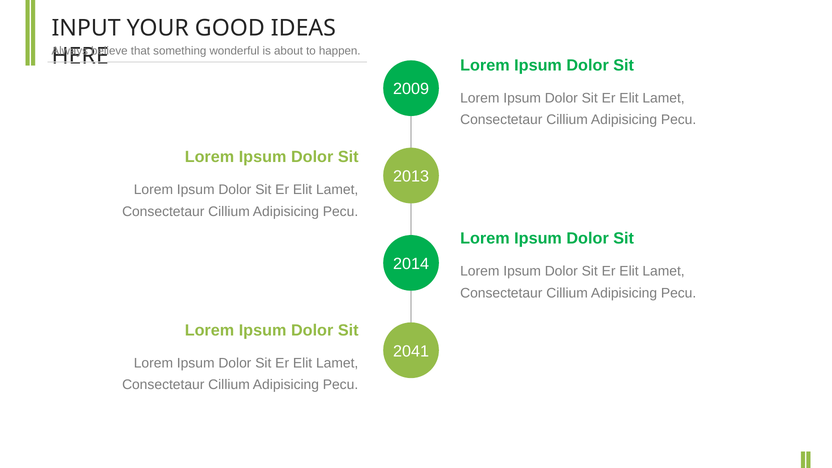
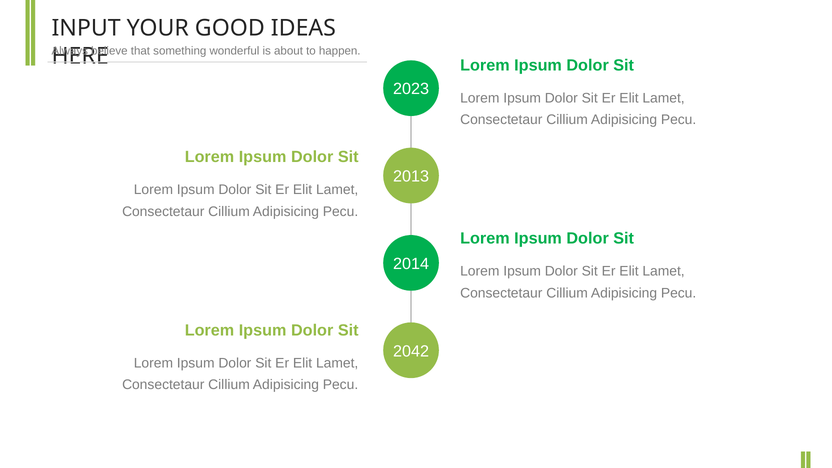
2009: 2009 -> 2023
2041: 2041 -> 2042
